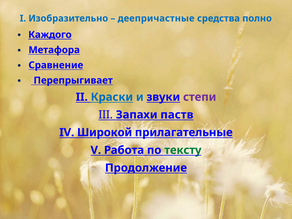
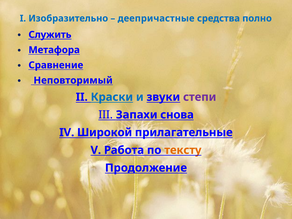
Каждого: Каждого -> Служить
Перепрыгивает: Перепрыгивает -> Неповторимый
паств: паств -> снова
тексту colour: green -> orange
